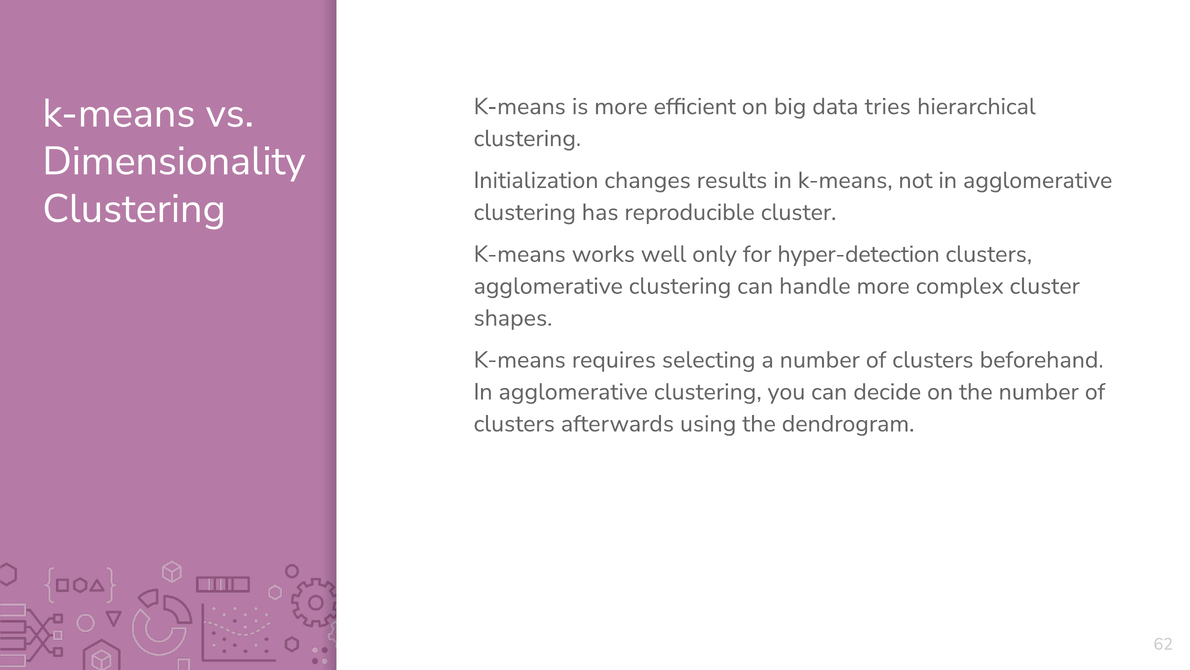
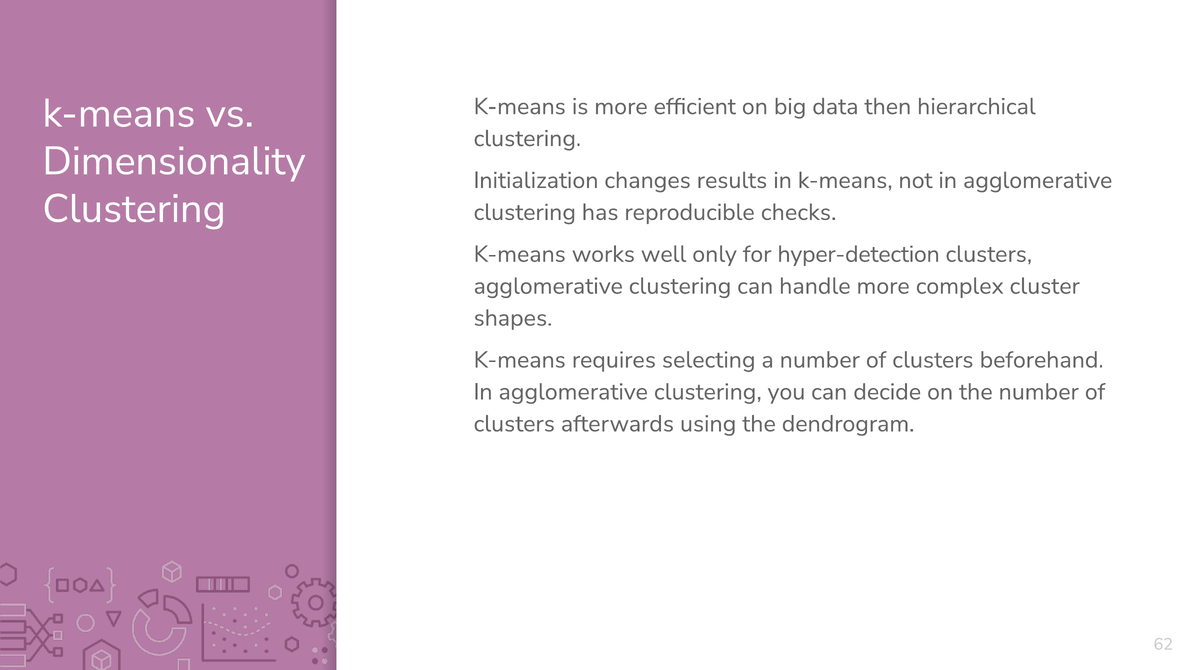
tries: tries -> then
reproducible cluster: cluster -> checks
